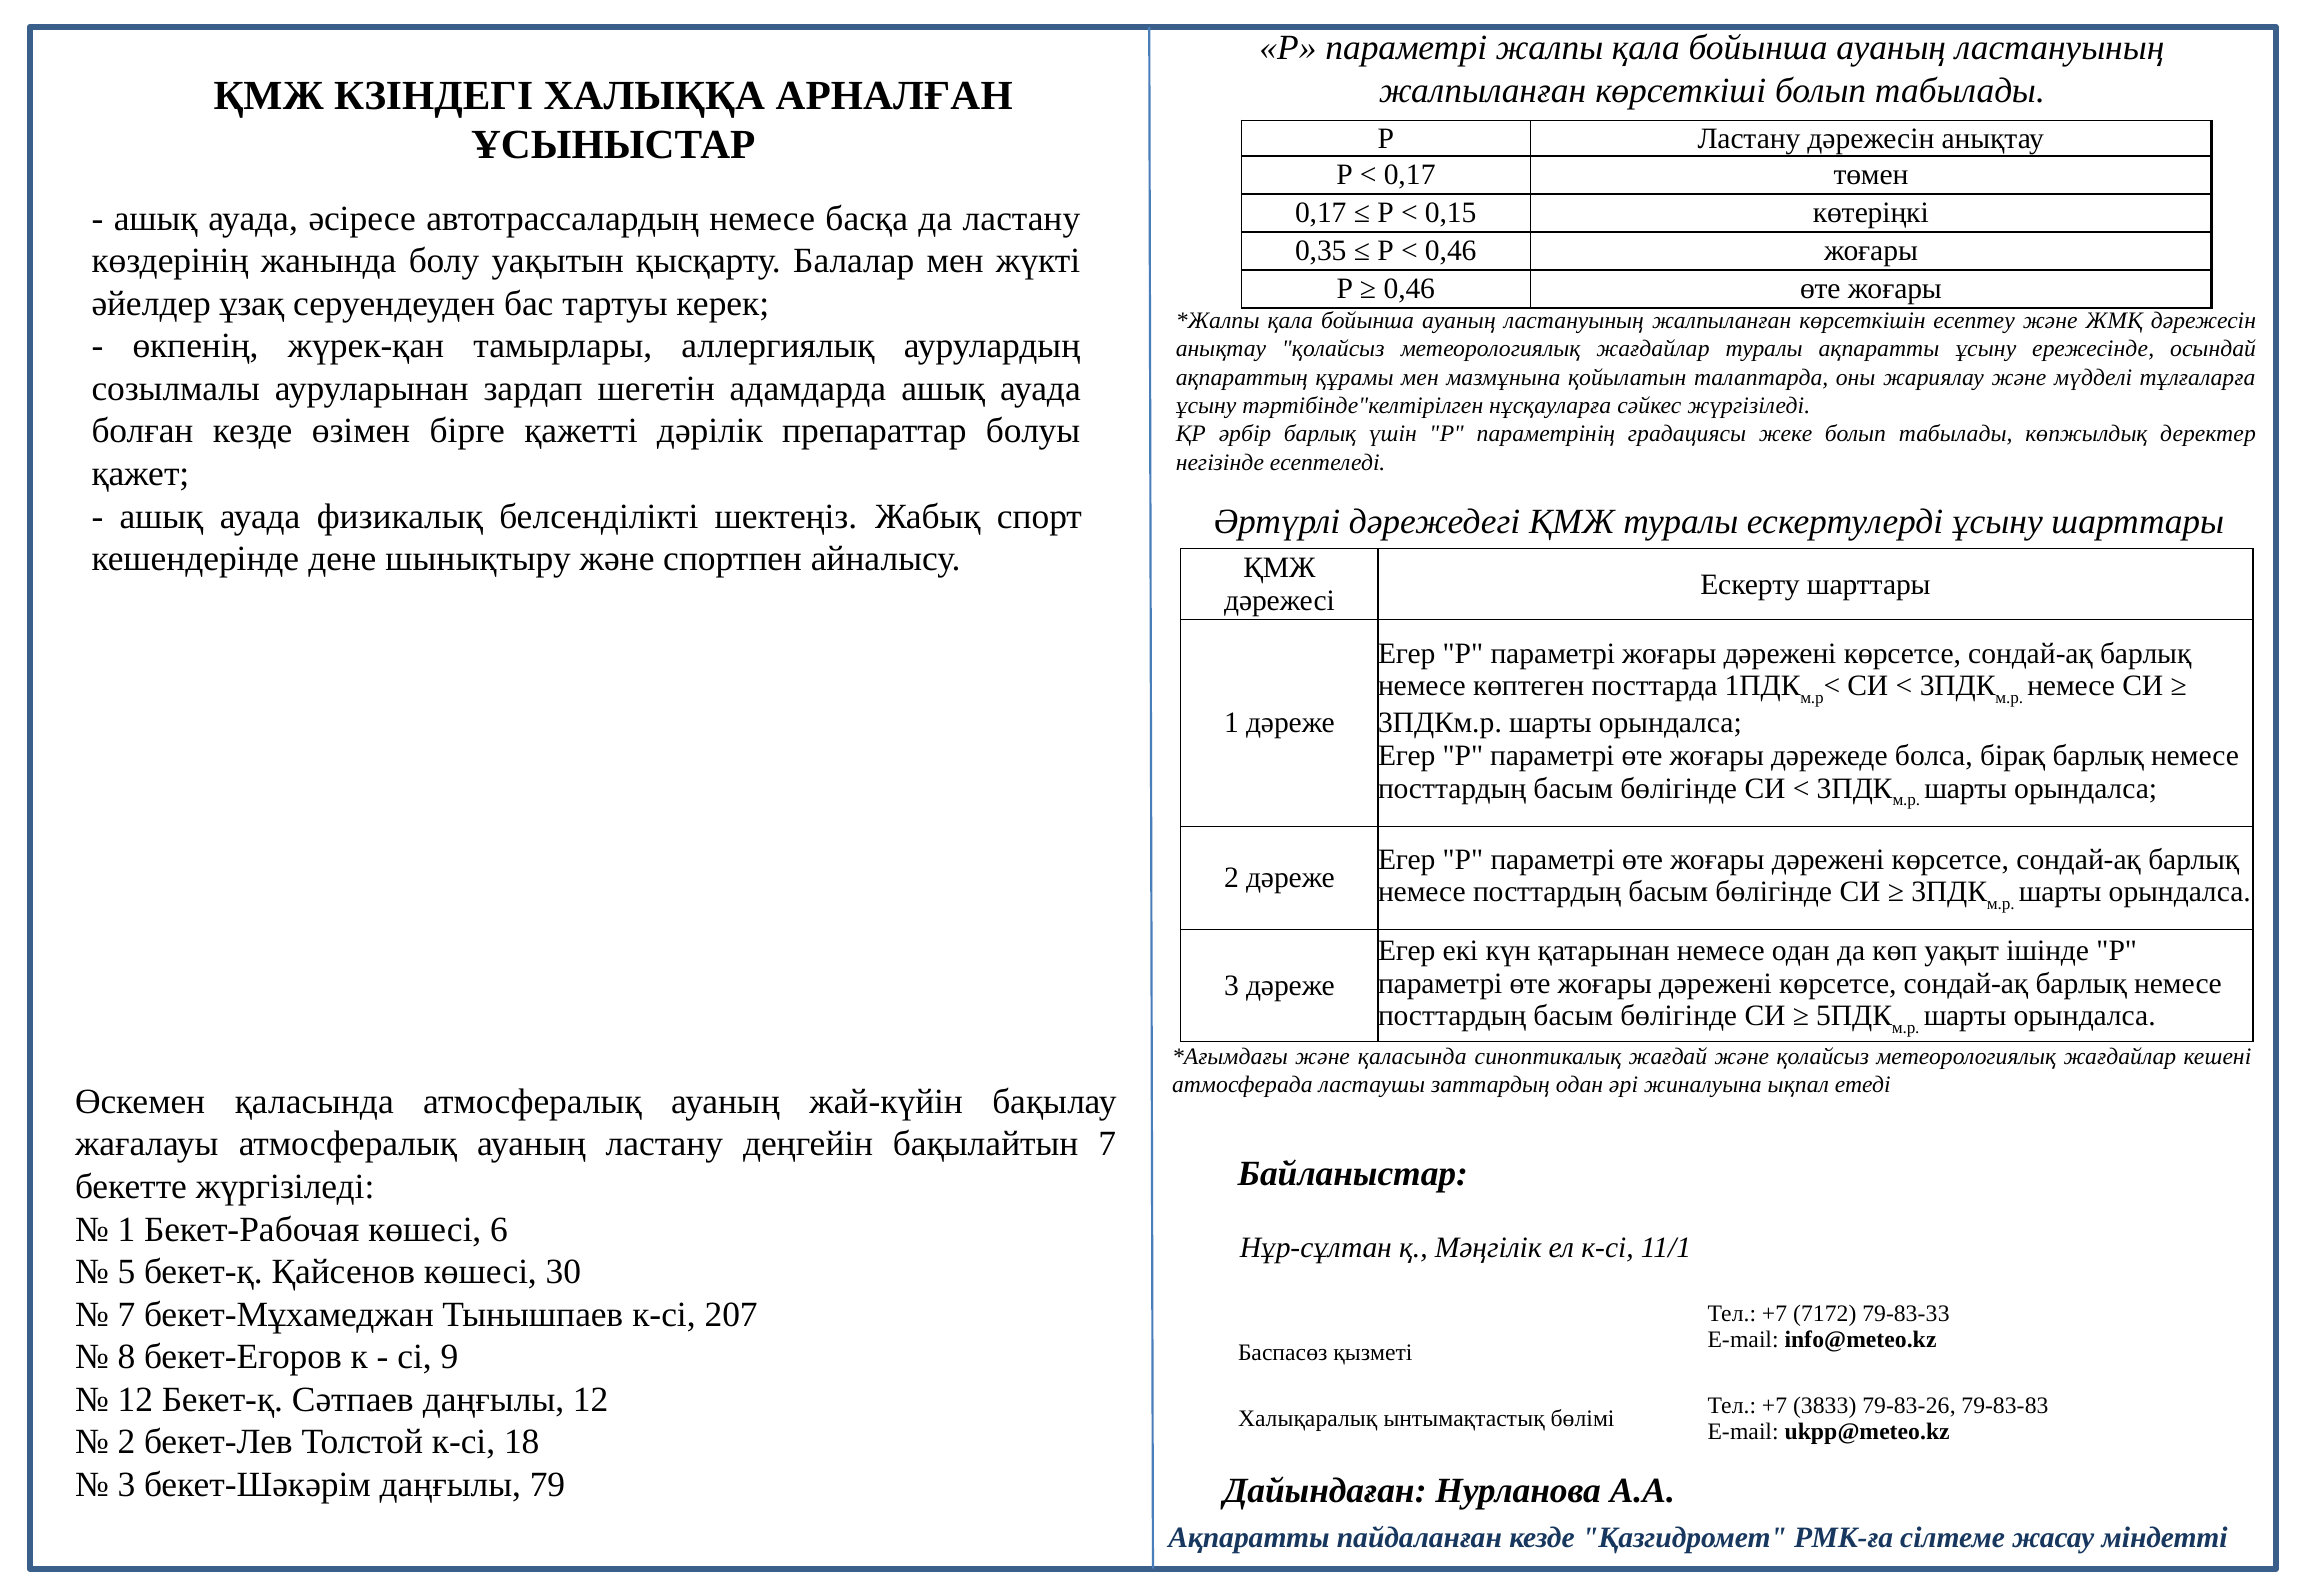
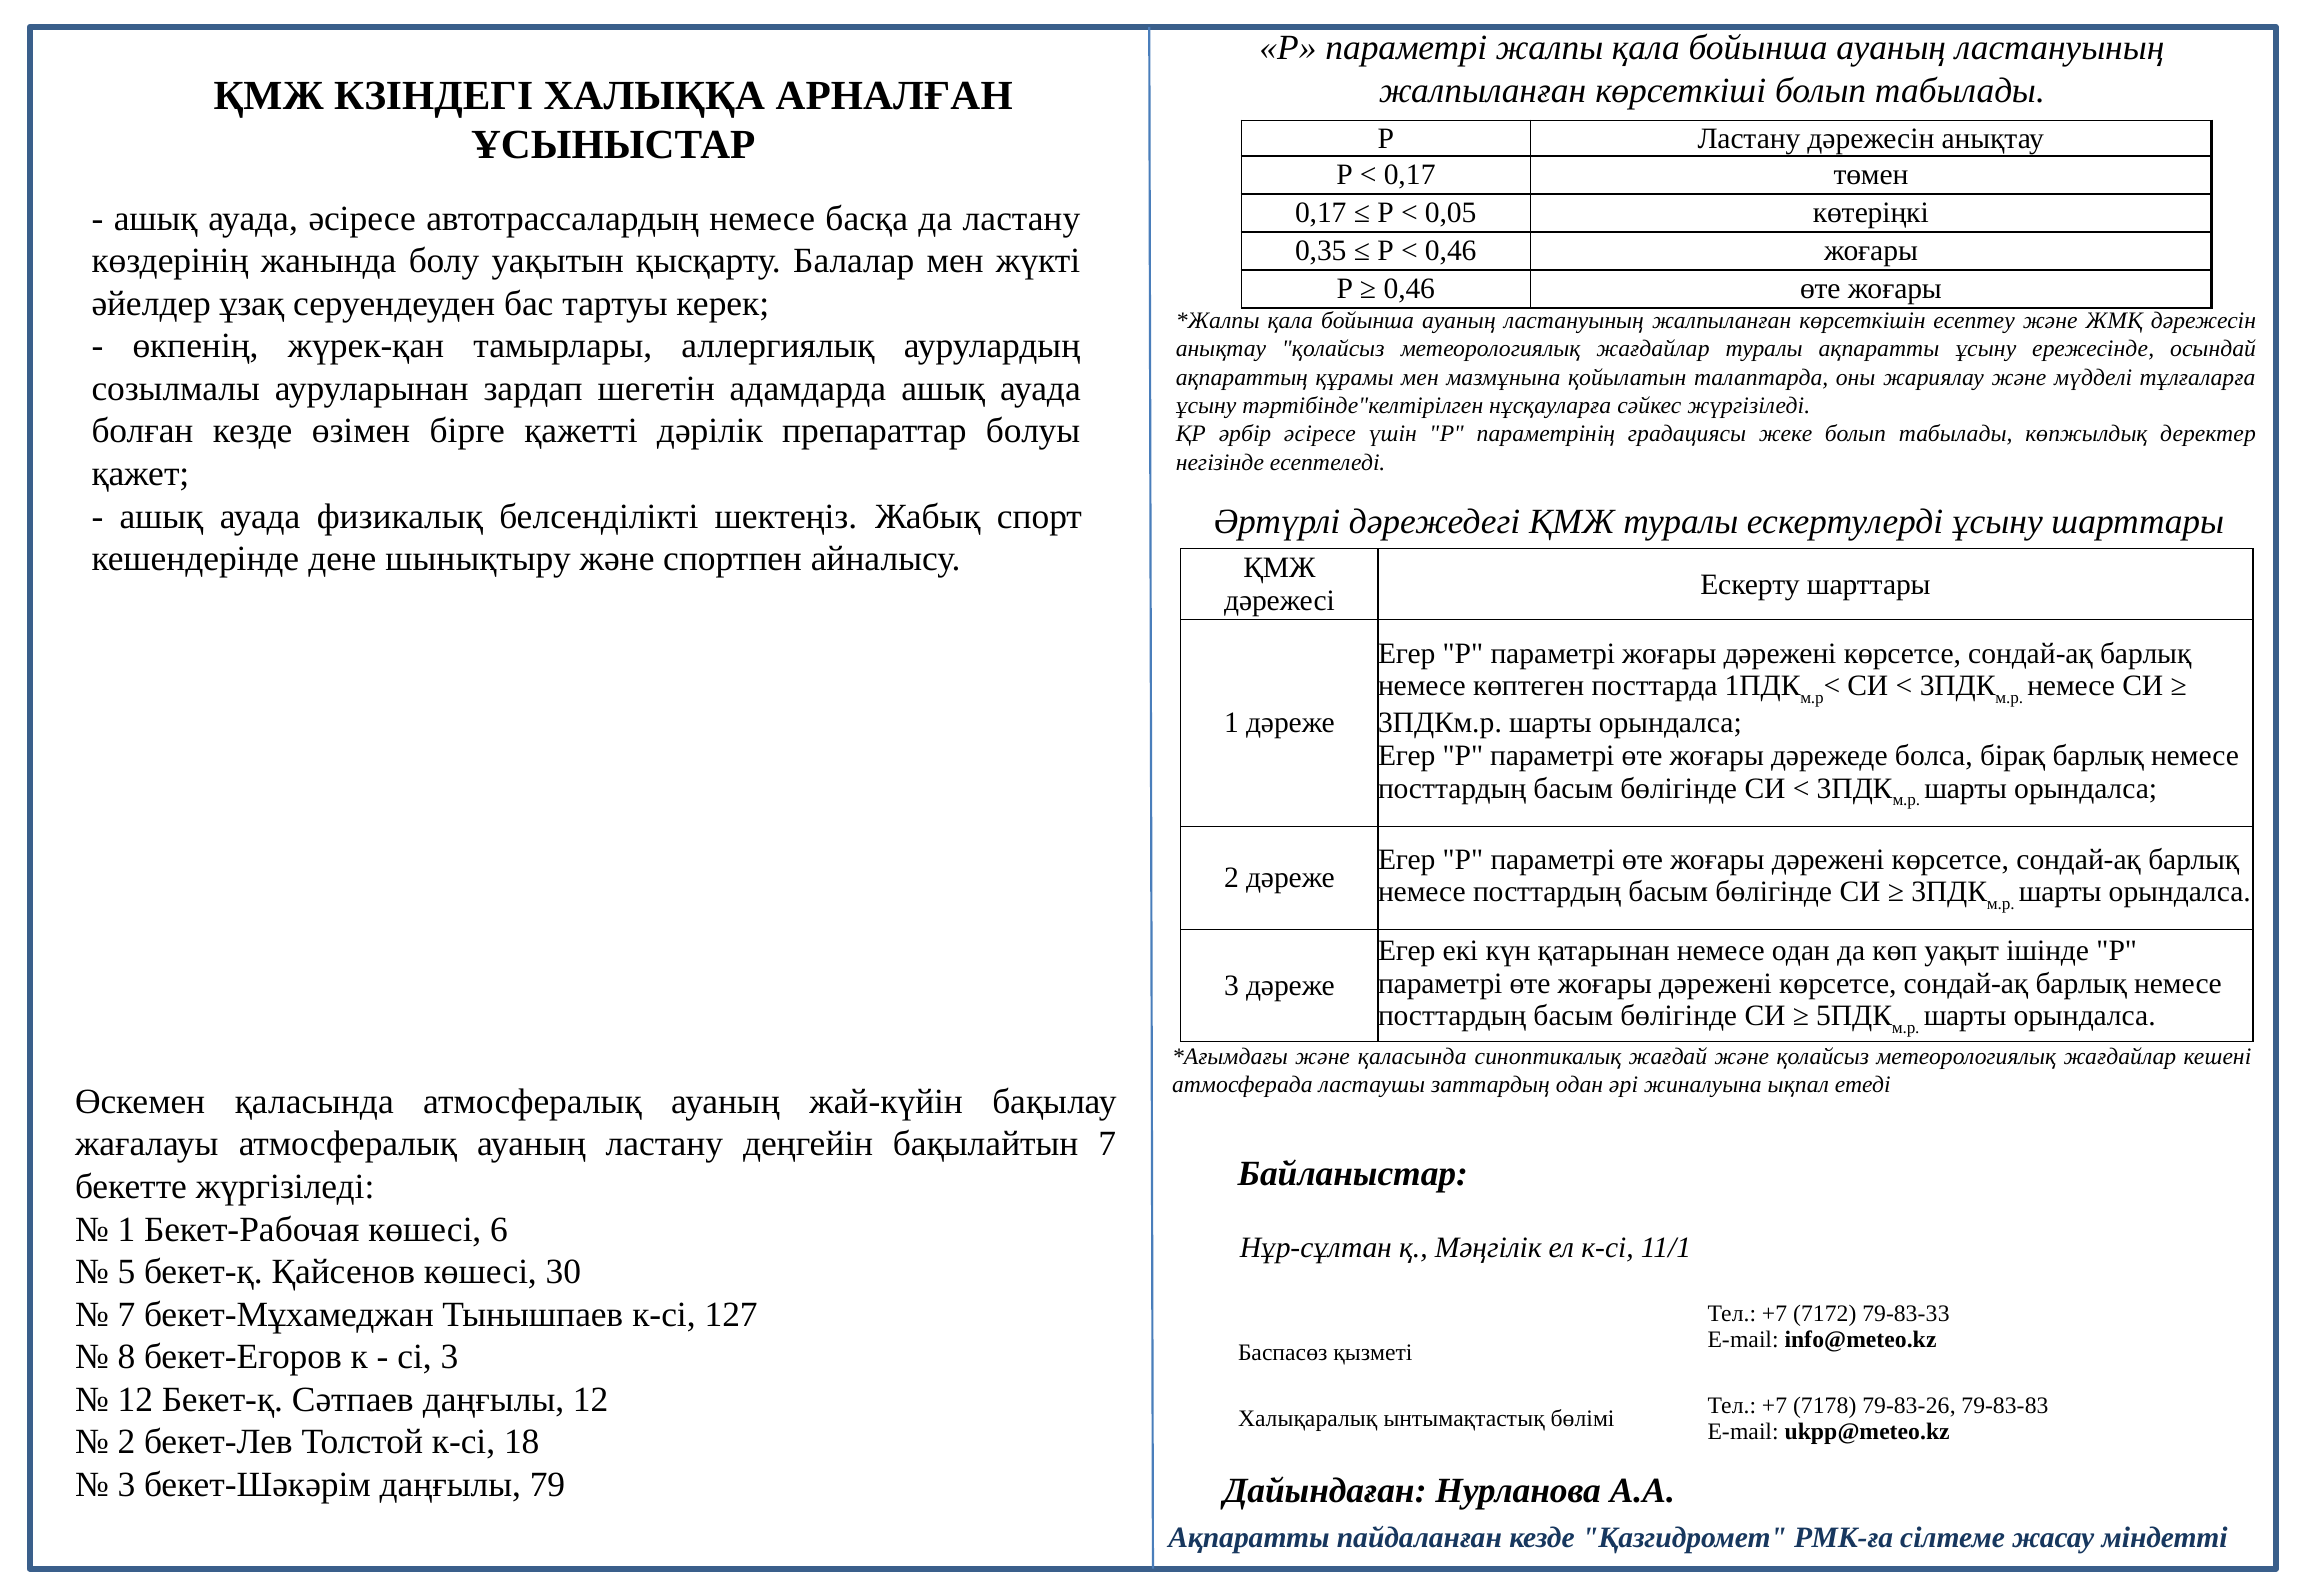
0,15: 0,15 -> 0,05
әрбір барлық: барлық -> әсіресе
207: 207 -> 127
сі 9: 9 -> 3
3833: 3833 -> 7178
